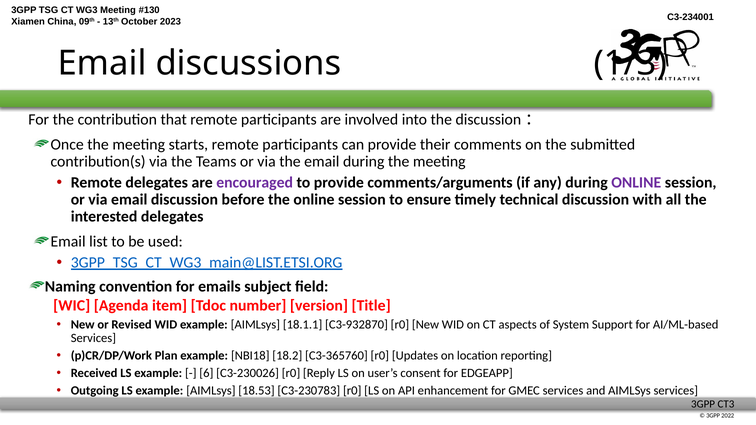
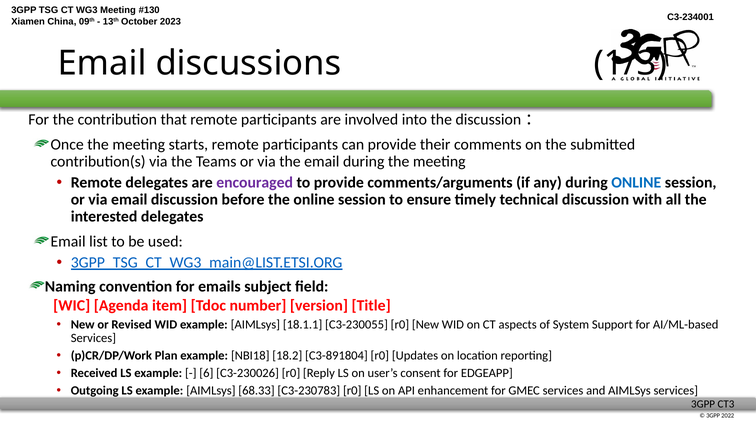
ONLINE at (636, 183) colour: purple -> blue
C3-932870: C3-932870 -> C3-230055
C3-365760: C3-365760 -> C3-891804
18.53: 18.53 -> 68.33
